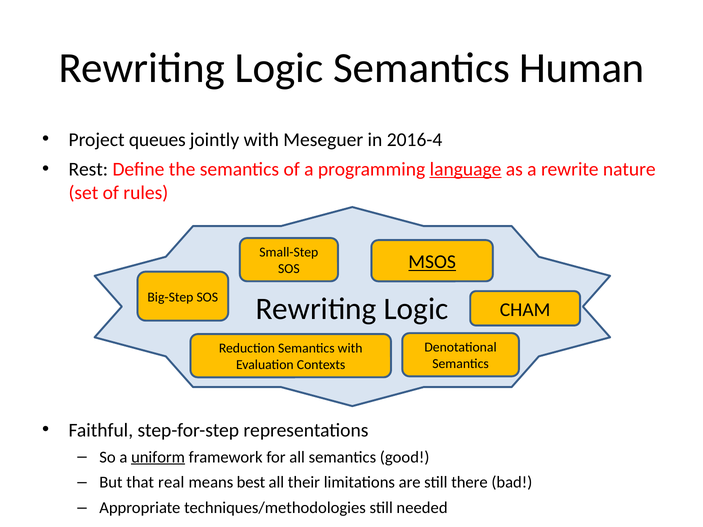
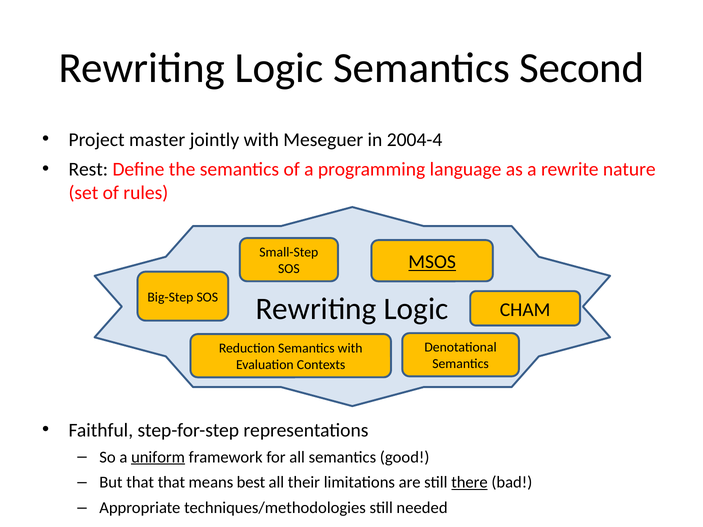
Human: Human -> Second
queues: queues -> master
2016-4: 2016-4 -> 2004-4
language underline: present -> none
that real: real -> that
there underline: none -> present
